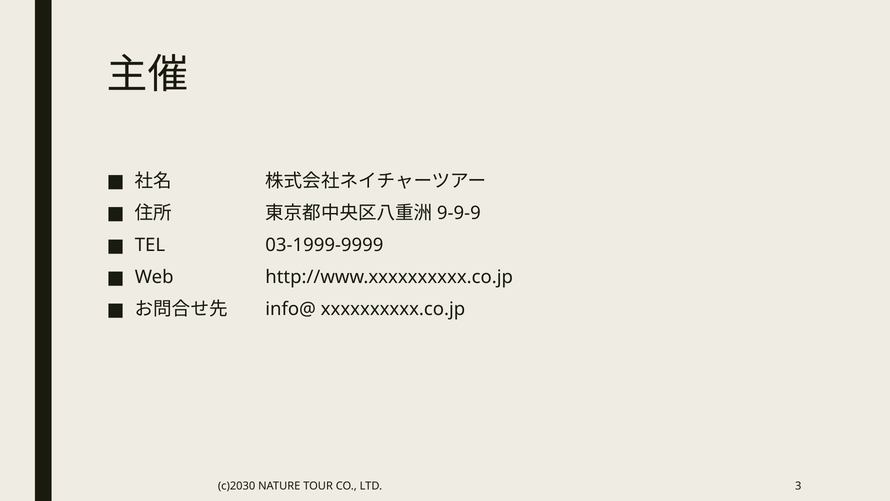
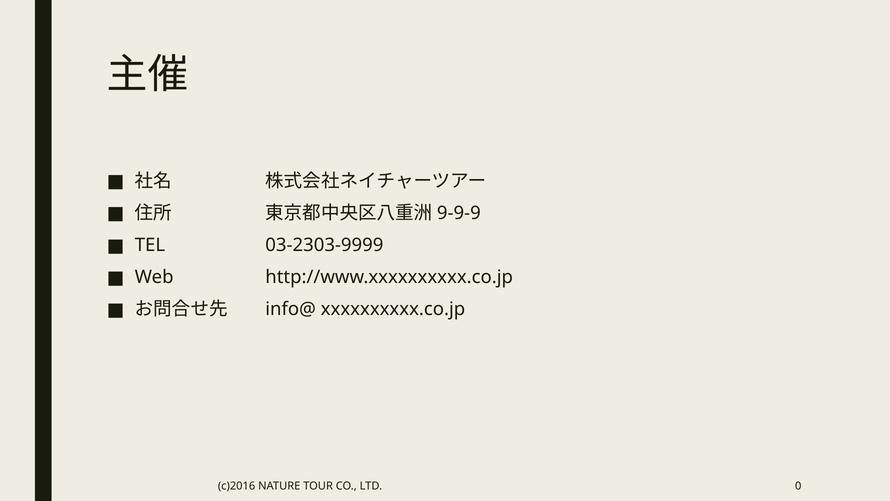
03-1999-9999: 03-1999-9999 -> 03-2303-9999
c)2030: c)2030 -> c)2016
3: 3 -> 0
